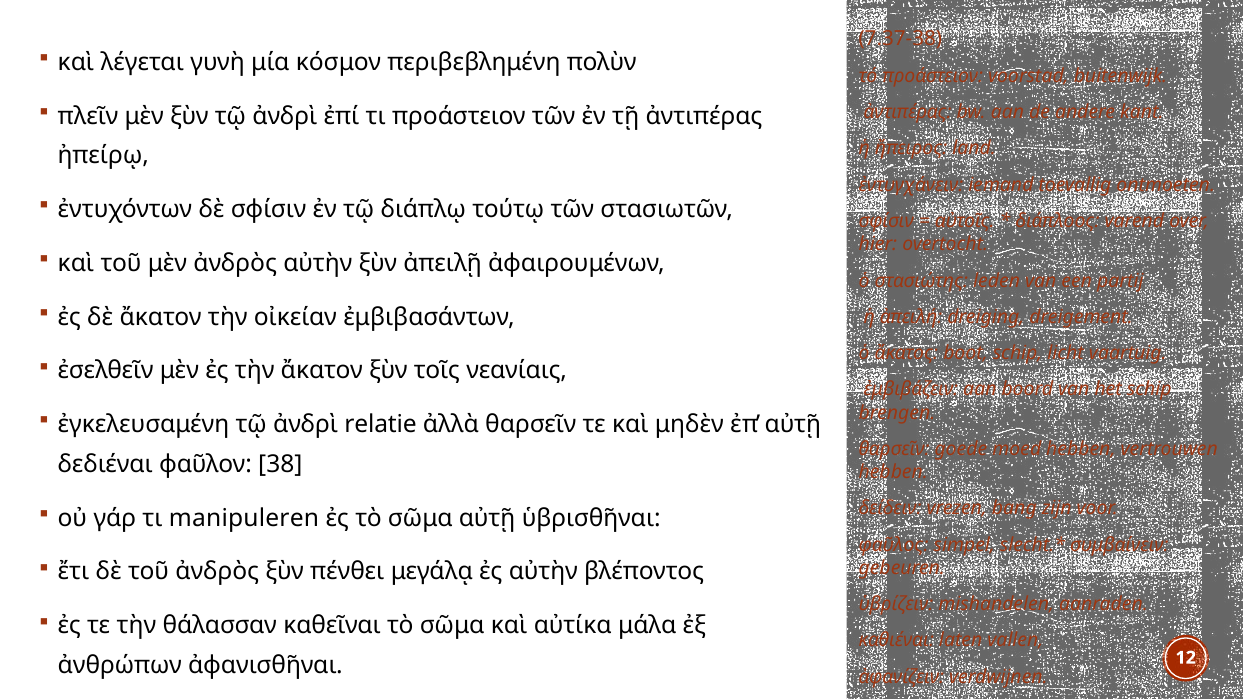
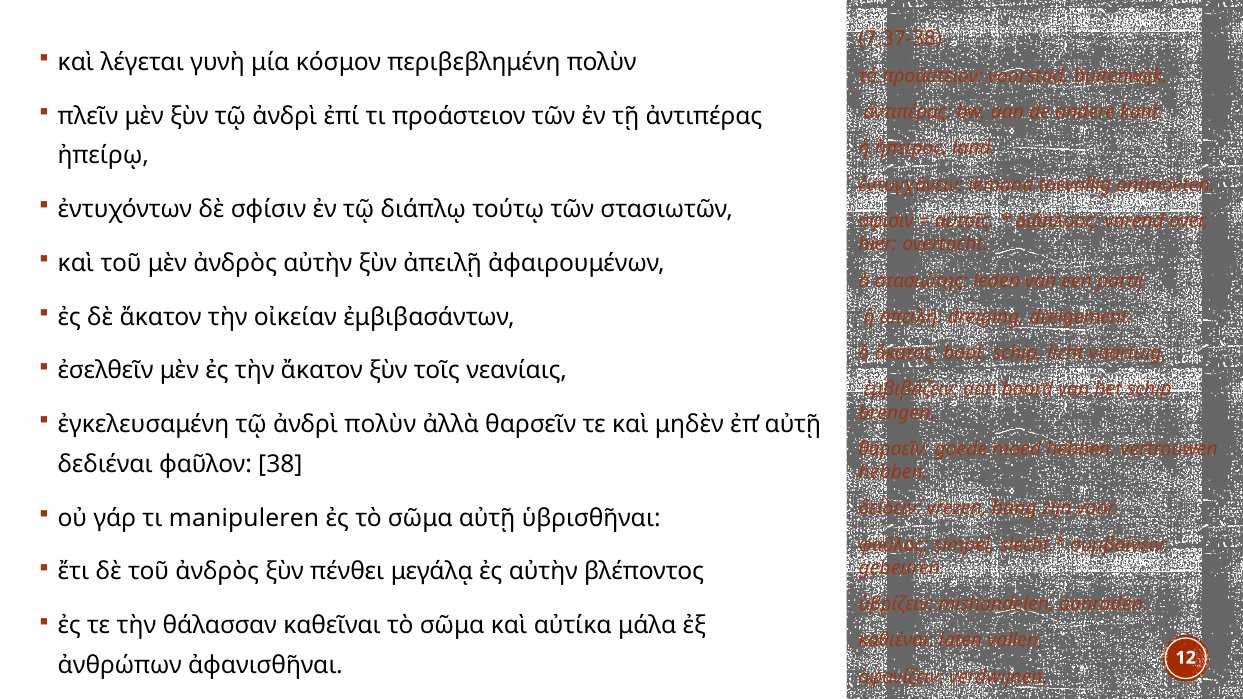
ἀνδρὶ relatie: relatie -> πολὺν
